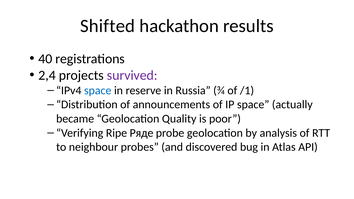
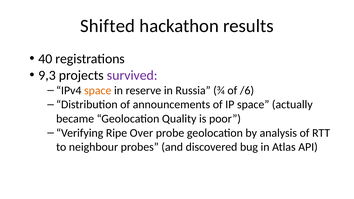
2,4: 2,4 -> 9,3
space at (98, 91) colour: blue -> orange
/1: /1 -> /6
Ряде: Ряде -> Over
